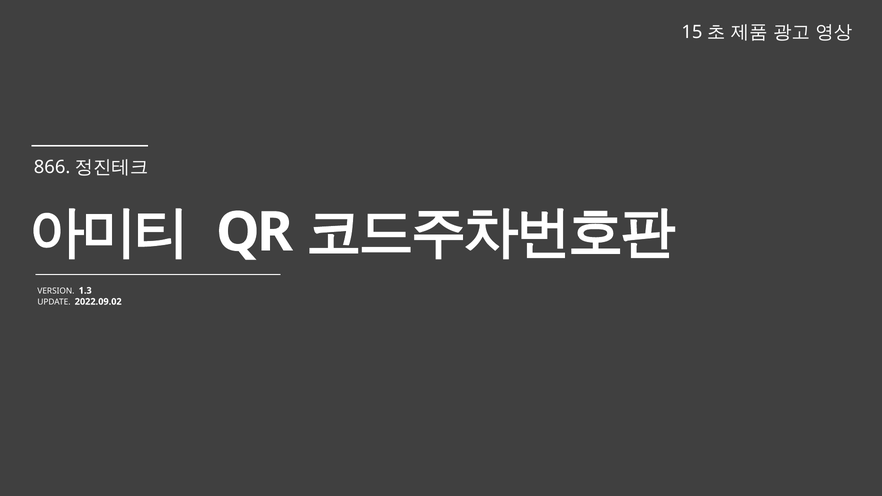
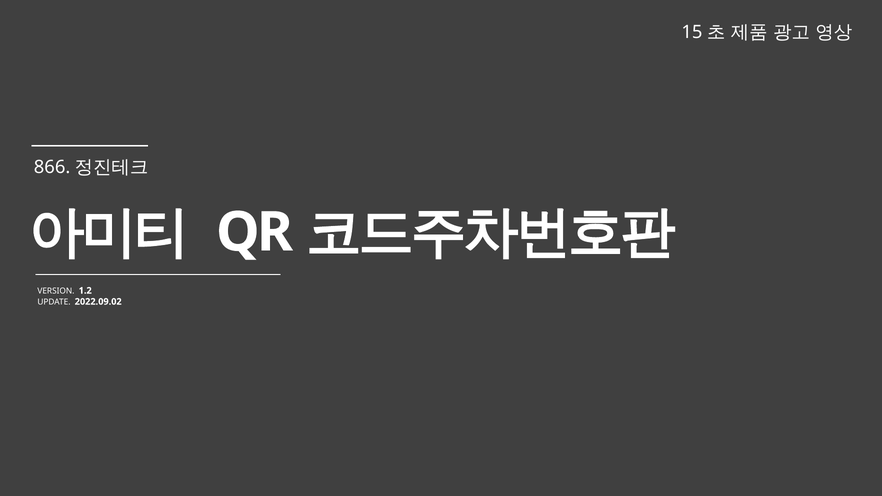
1.3: 1.3 -> 1.2
